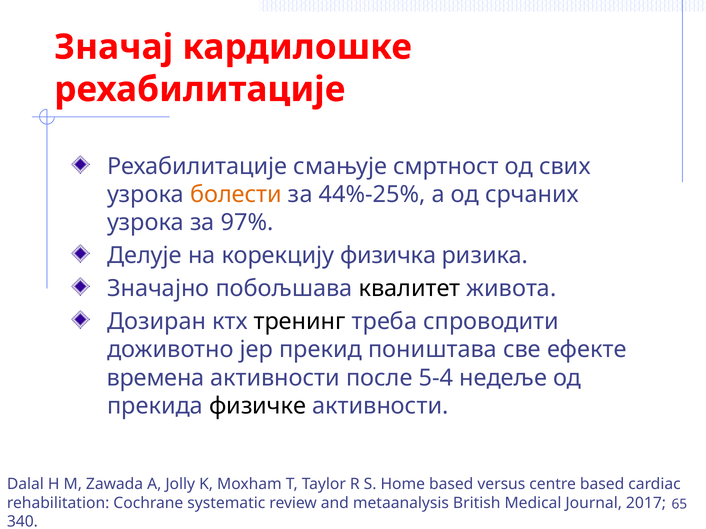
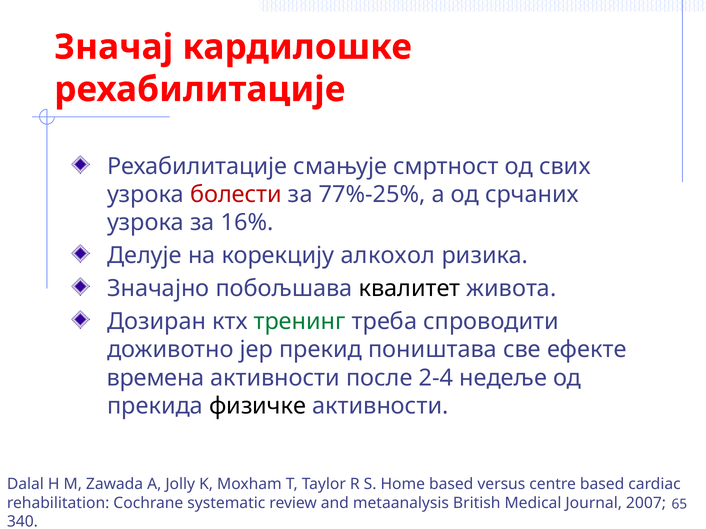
болести colour: orange -> red
44%-25%: 44%-25% -> 77%-25%
97%: 97% -> 16%
физичка: физичка -> алкохол
тренинг colour: black -> green
5-4: 5-4 -> 2-4
2017: 2017 -> 2007
